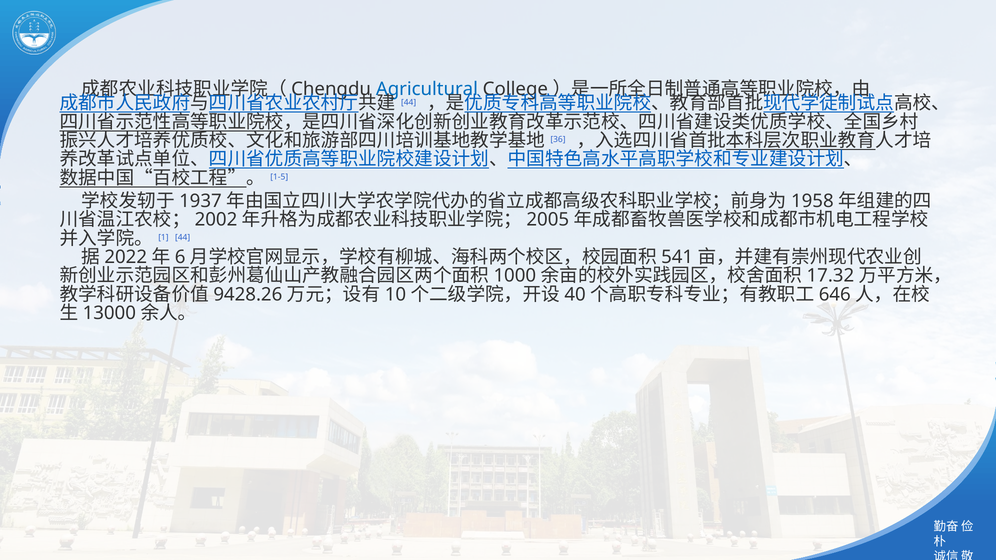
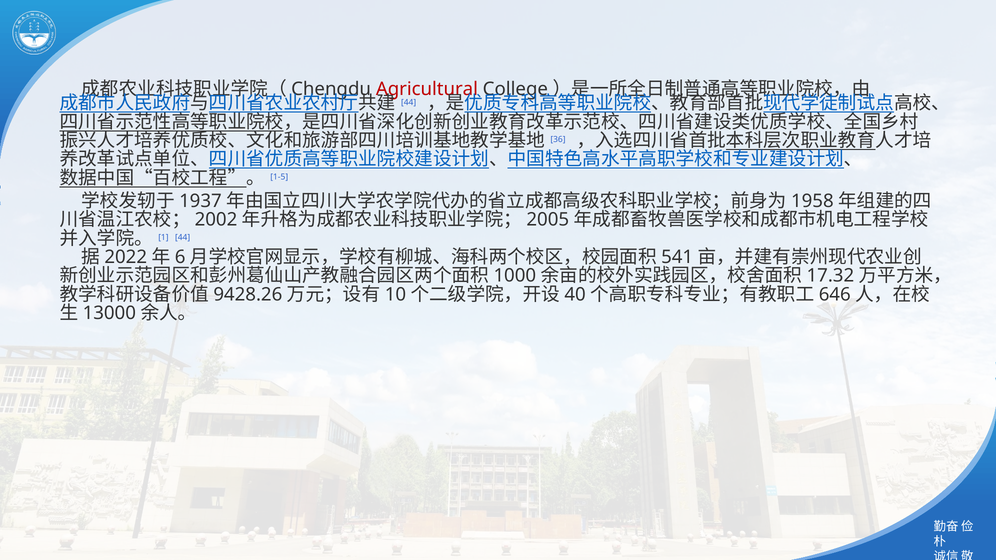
Agricultural colour: blue -> red
